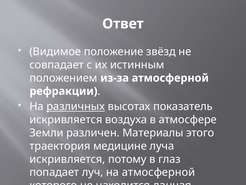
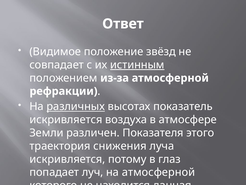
истинным underline: none -> present
Материалы: Материалы -> Показателя
медицине: медицине -> снижения
